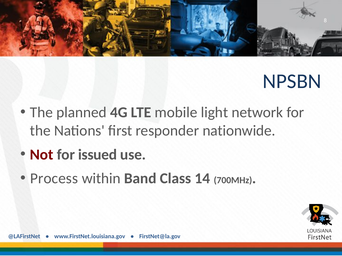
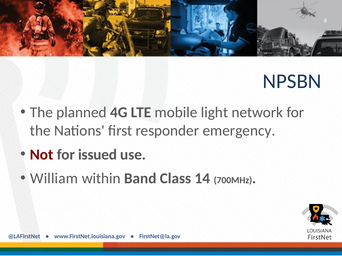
nationwide: nationwide -> emergency
Process: Process -> William
